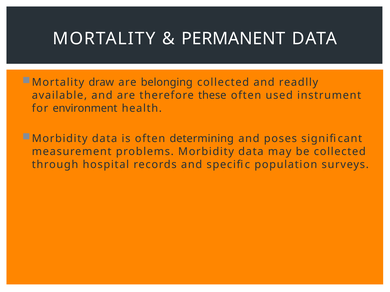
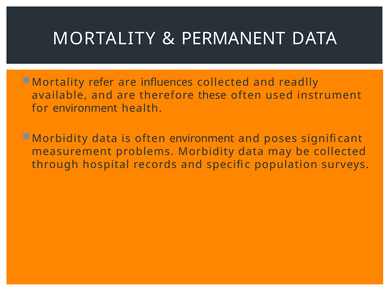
draw: draw -> refer
belonging: belonging -> influences
often determining: determining -> environment
